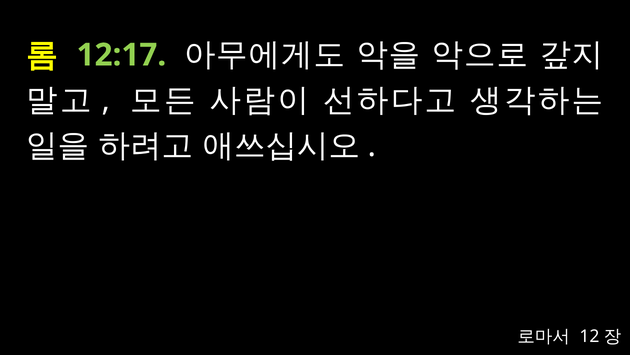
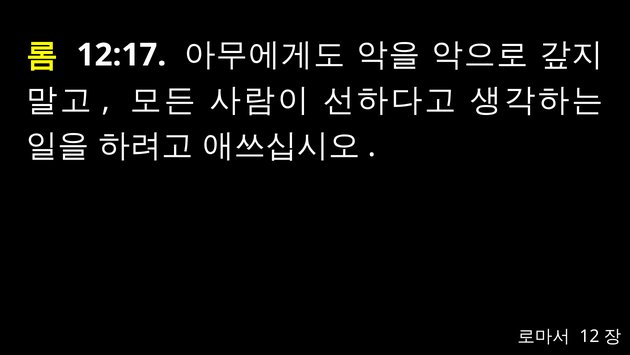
12:17 colour: light green -> white
